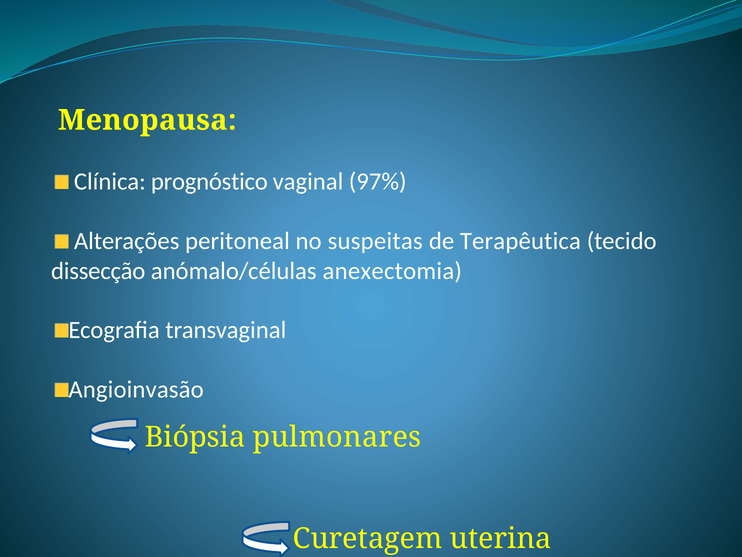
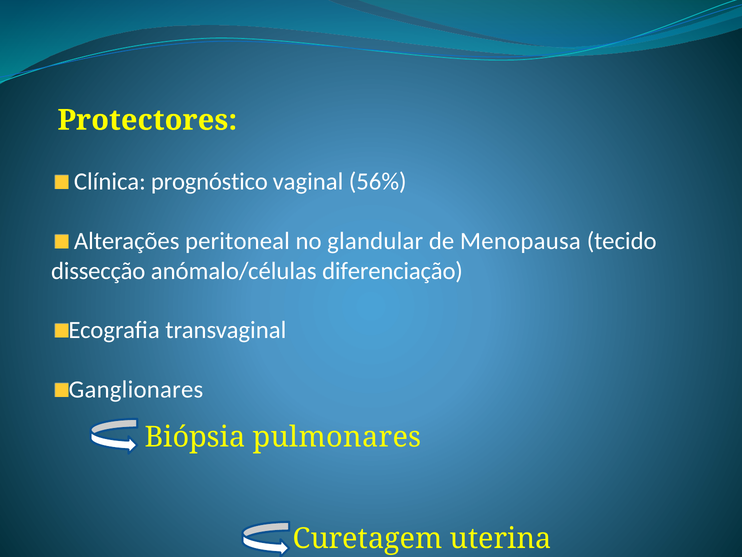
Menopausa: Menopausa -> Protectores
97%: 97% -> 56%
suspeitas: suspeitas -> glandular
Terapêutica: Terapêutica -> Menopausa
anexectomia: anexectomia -> diferenciação
Angioinvasão: Angioinvasão -> Ganglionares
